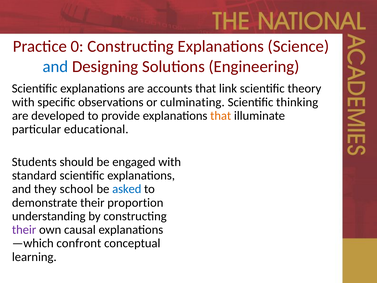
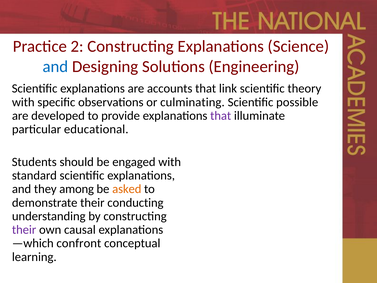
0: 0 -> 2
thinking: thinking -> possible
that at (221, 116) colour: orange -> purple
school: school -> among
asked colour: blue -> orange
proportion: proportion -> conducting
